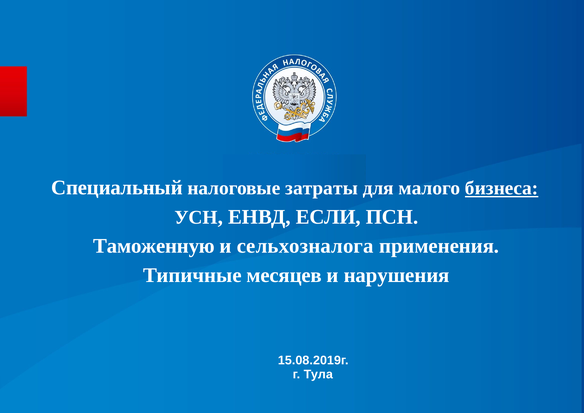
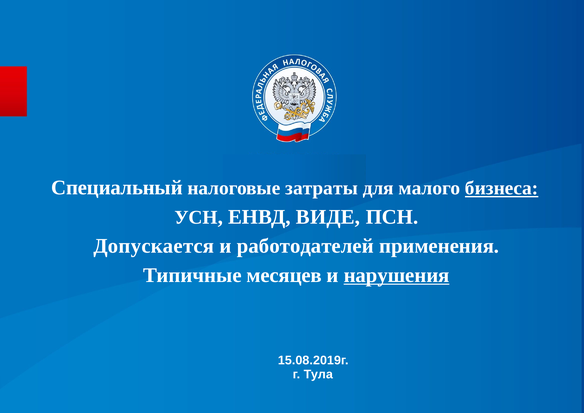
ЕСЛИ: ЕСЛИ -> ВИДЕ
Таможенную: Таможенную -> Допускается
сельхозналога: сельхозналога -> работодателей
нарушения underline: none -> present
